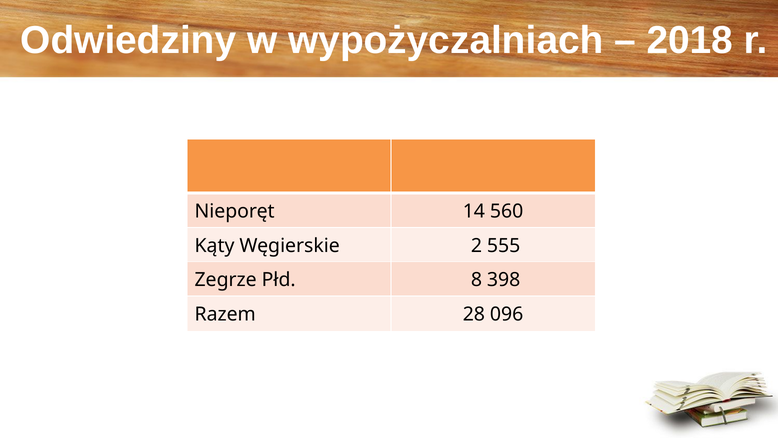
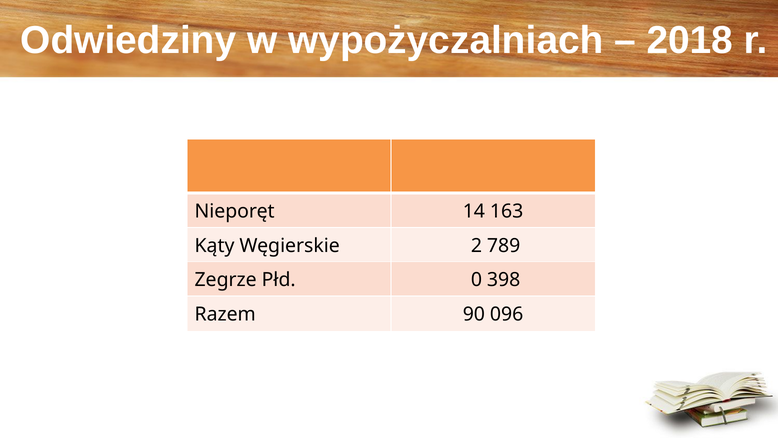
560: 560 -> 163
555: 555 -> 789
8: 8 -> 0
28: 28 -> 90
